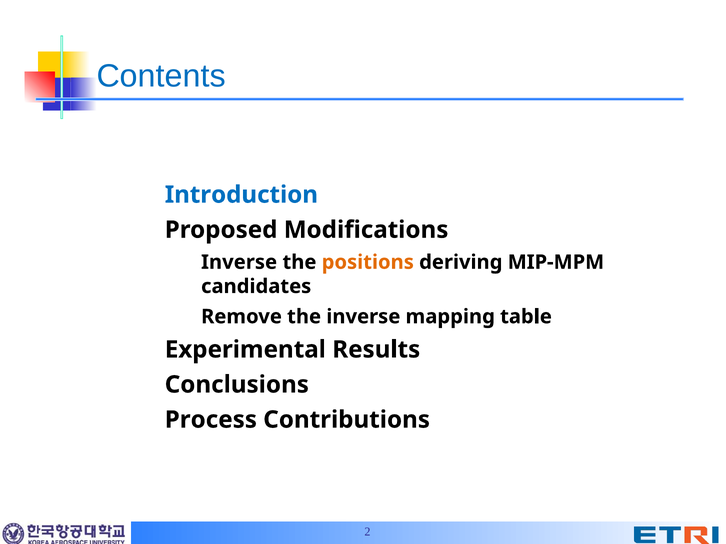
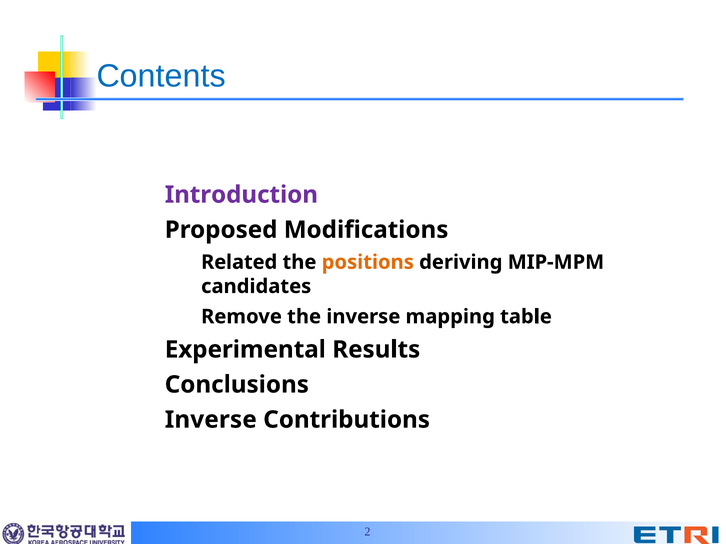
Introduction colour: blue -> purple
Inverse at (239, 262): Inverse -> Related
Process at (211, 420): Process -> Inverse
